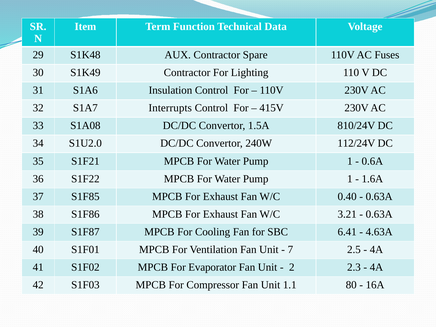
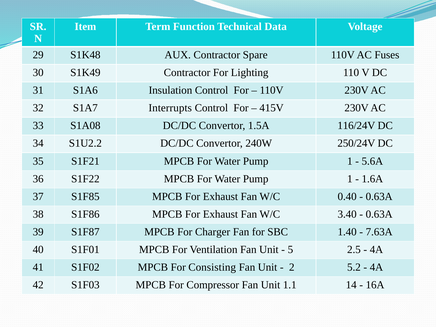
810/24V: 810/24V -> 116/24V
S1U2.0: S1U2.0 -> S1U2.2
112/24V: 112/24V -> 250/24V
0.6A: 0.6A -> 5.6A
3.21: 3.21 -> 3.40
Cooling: Cooling -> Charger
6.41: 6.41 -> 1.40
4.63A: 4.63A -> 7.63A
7: 7 -> 5
Evaporator: Evaporator -> Consisting
2.3: 2.3 -> 5.2
80: 80 -> 14
